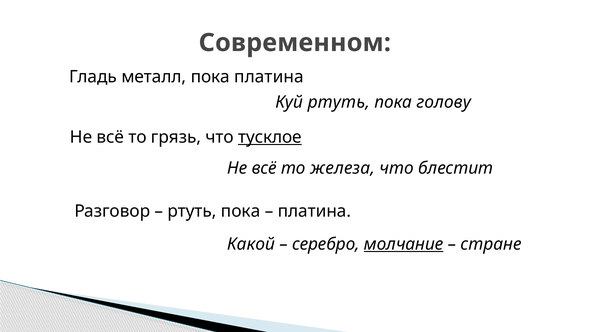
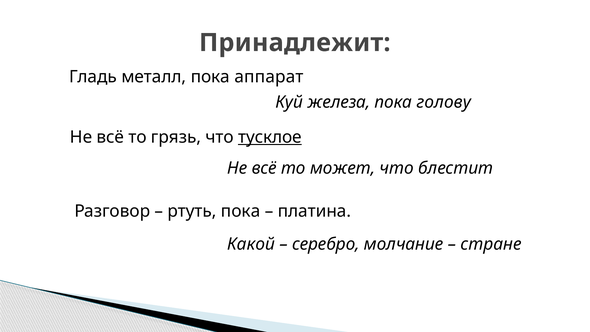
Современном: Современном -> Принадлежит
пока платина: платина -> аппарат
Куй ртуть: ртуть -> железа
железа: железа -> может
молчание underline: present -> none
